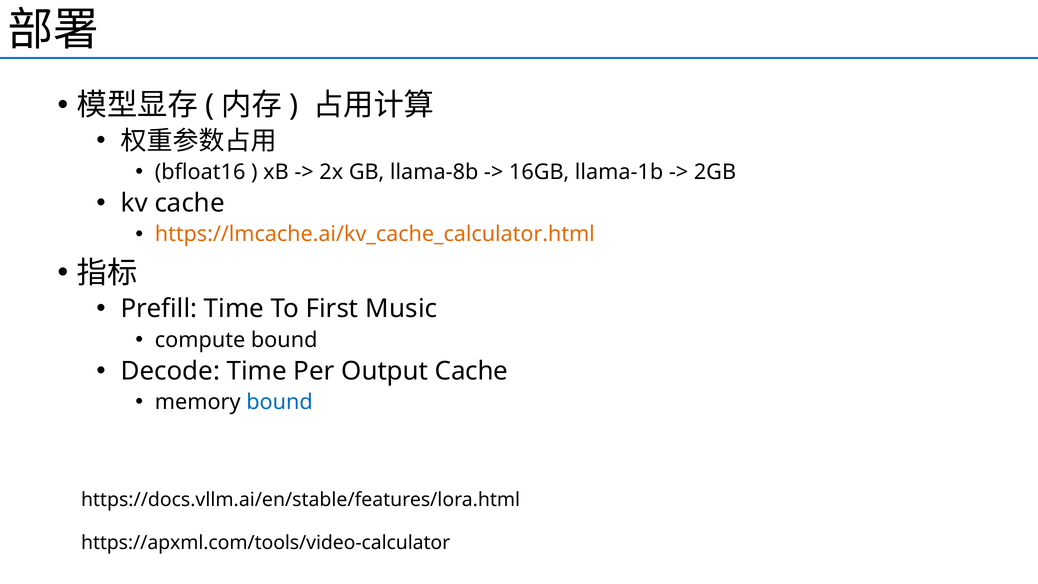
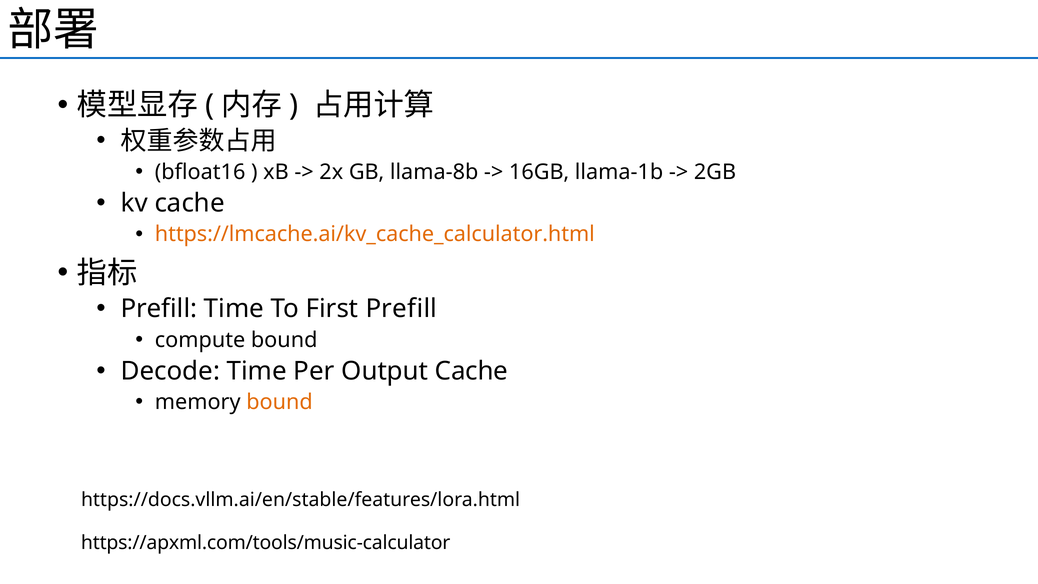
First Music: Music -> Prefill
bound at (280, 402) colour: blue -> orange
https://apxml.com/tools/video-calculator: https://apxml.com/tools/video-calculator -> https://apxml.com/tools/music-calculator
